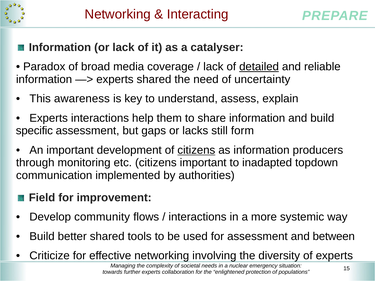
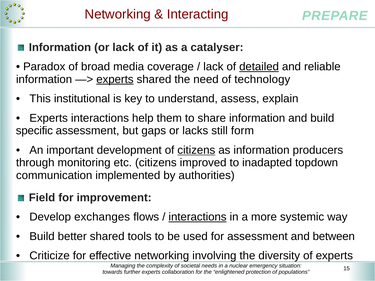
experts at (115, 79) underline: none -> present
uncertainty: uncertainty -> technology
awareness: awareness -> institutional
citizens important: important -> improved
community: community -> exchanges
interactions at (198, 217) underline: none -> present
